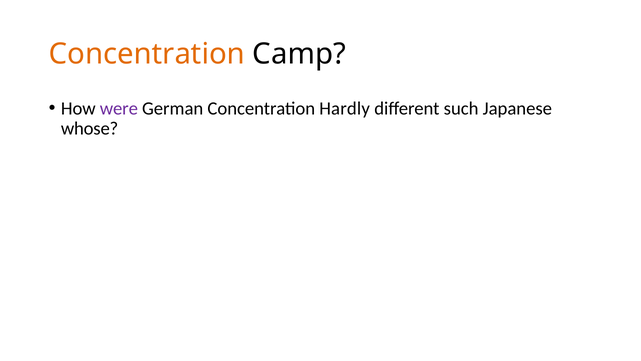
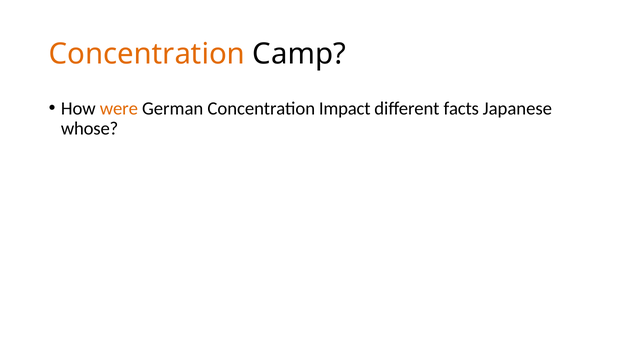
were colour: purple -> orange
Hardly: Hardly -> Impact
such: such -> facts
